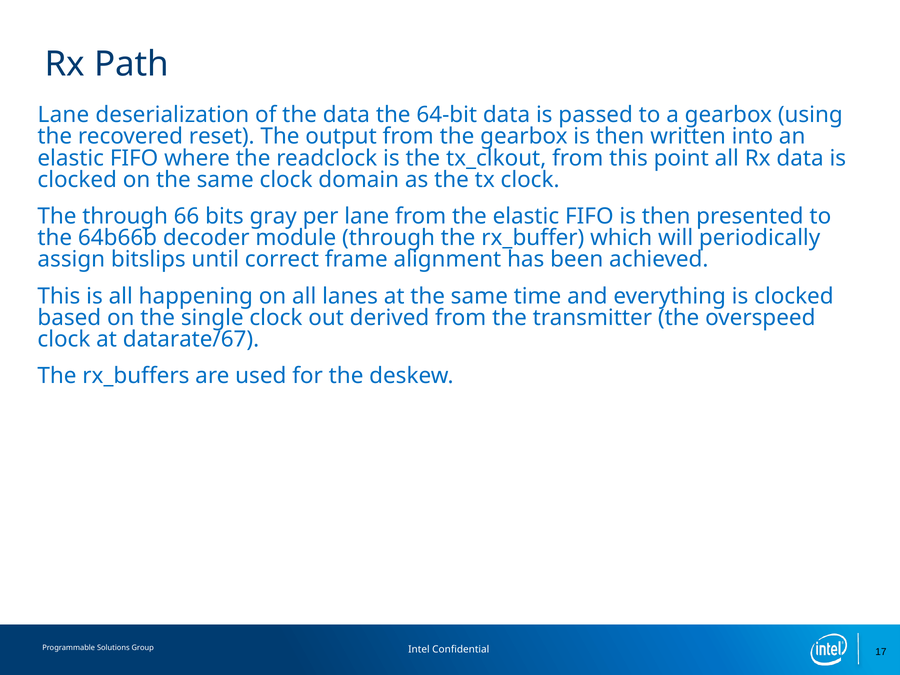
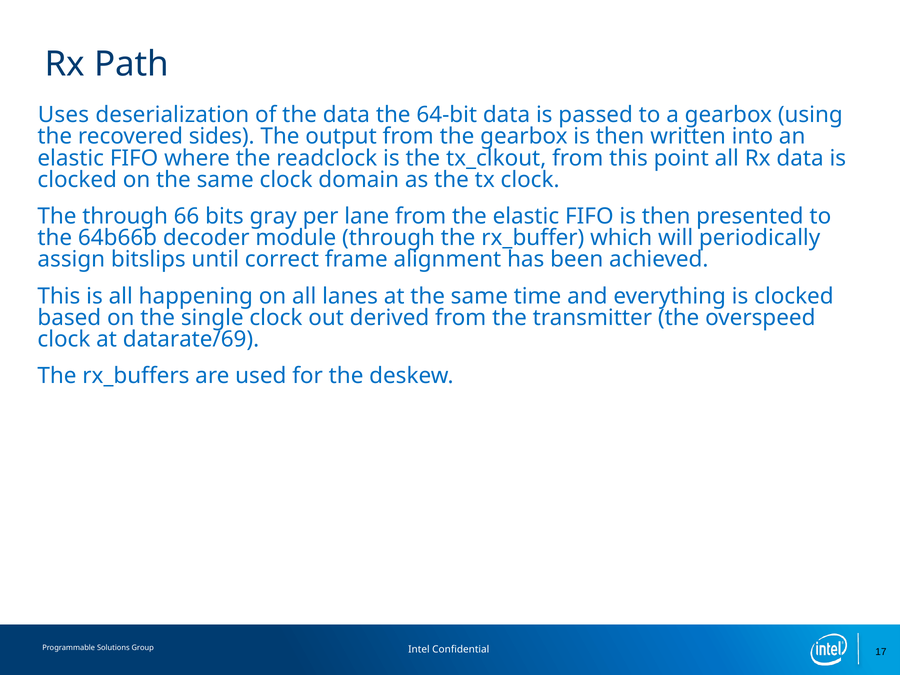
Lane at (63, 115): Lane -> Uses
reset: reset -> sides
datarate/67: datarate/67 -> datarate/69
